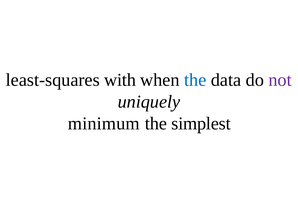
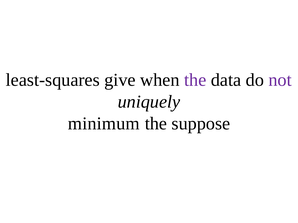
with: with -> give
the at (195, 80) colour: blue -> purple
simplest: simplest -> suppose
